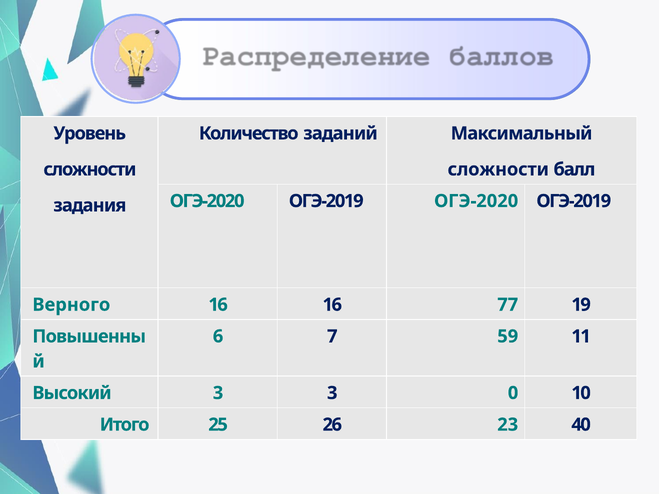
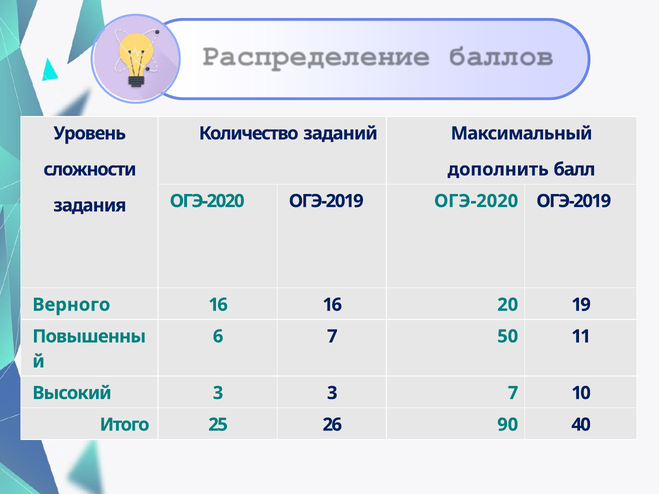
сложности at (498, 169): сложности -> дополнить
77: 77 -> 20
59: 59 -> 50
3 0: 0 -> 7
23: 23 -> 90
